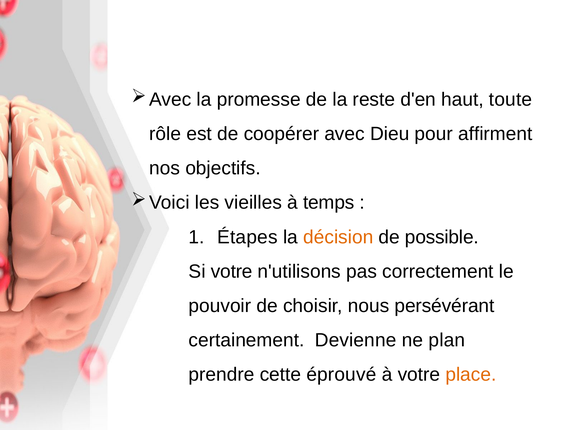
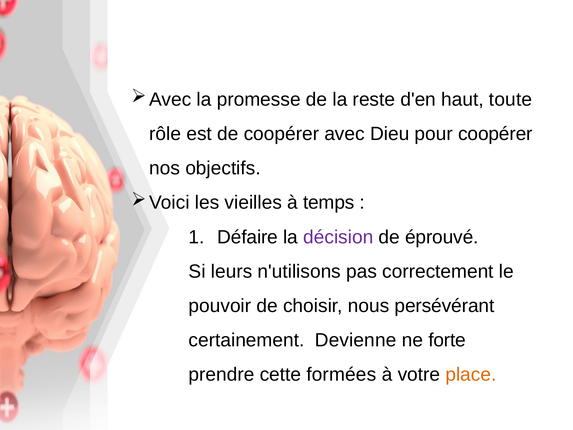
pour affirment: affirment -> coopérer
Étapes: Étapes -> Défaire
décision colour: orange -> purple
possible: possible -> éprouvé
Si votre: votre -> leurs
plan: plan -> forte
éprouvé: éprouvé -> formées
